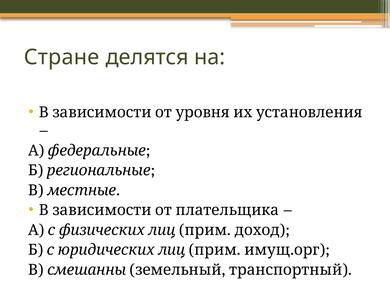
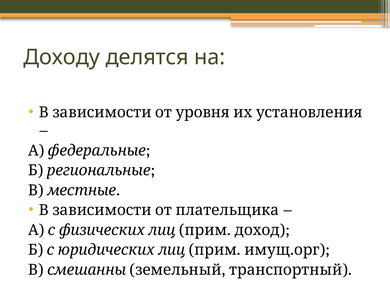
Стране: Стране -> Доходу
